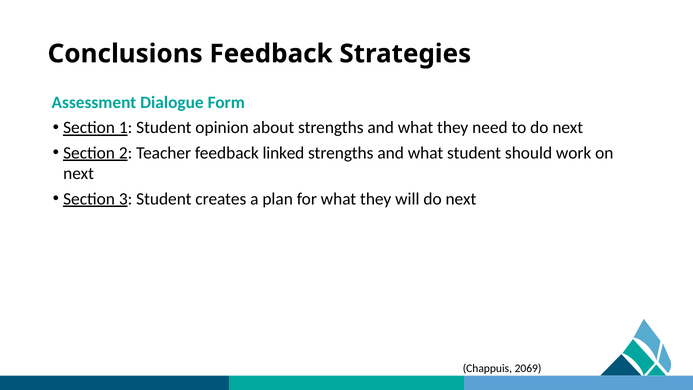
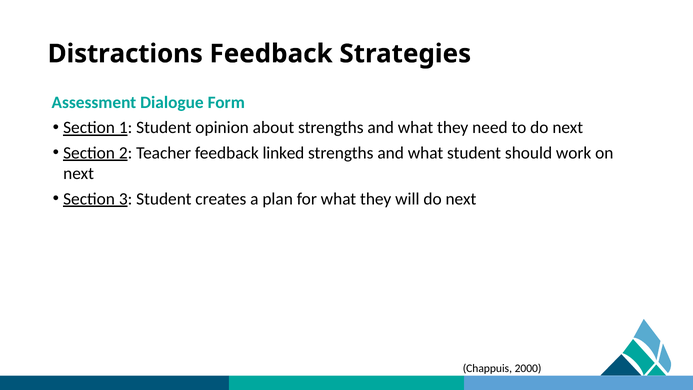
Conclusions: Conclusions -> Distractions
2069: 2069 -> 2000
